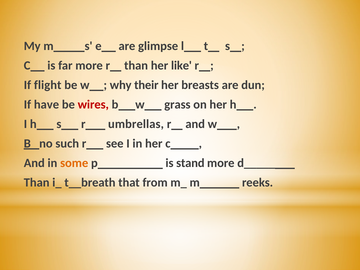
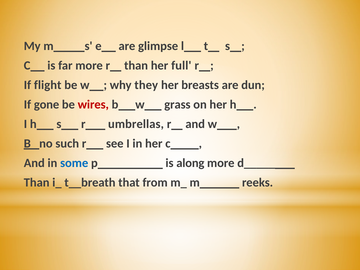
like: like -> full
their: their -> they
have: have -> gone
some colour: orange -> blue
stand: stand -> along
